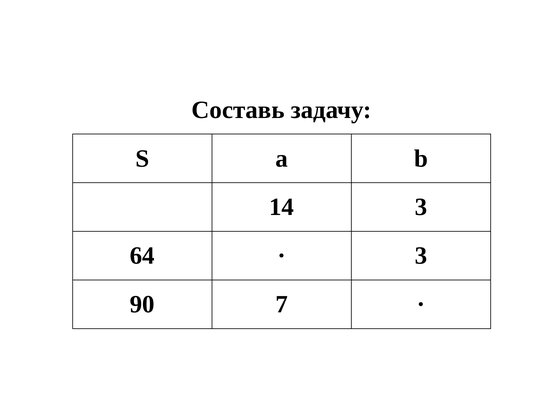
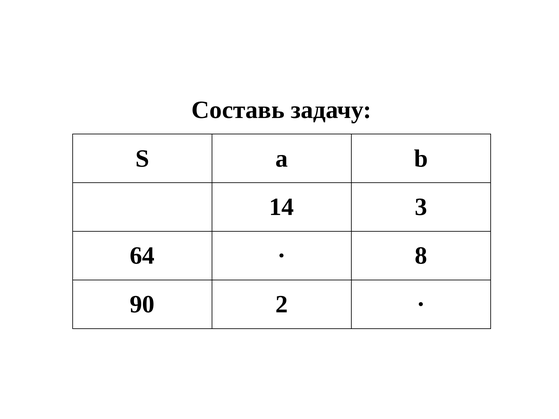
3 at (421, 256): 3 -> 8
7: 7 -> 2
